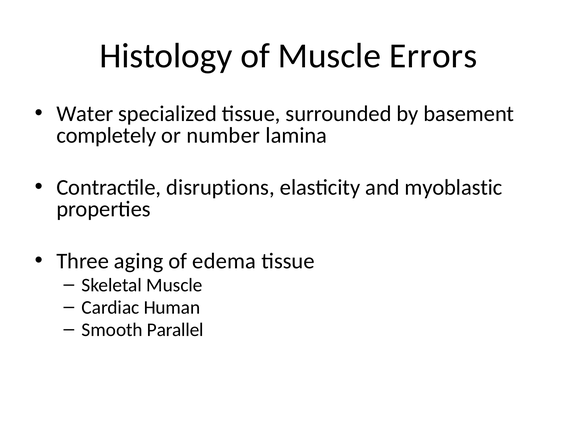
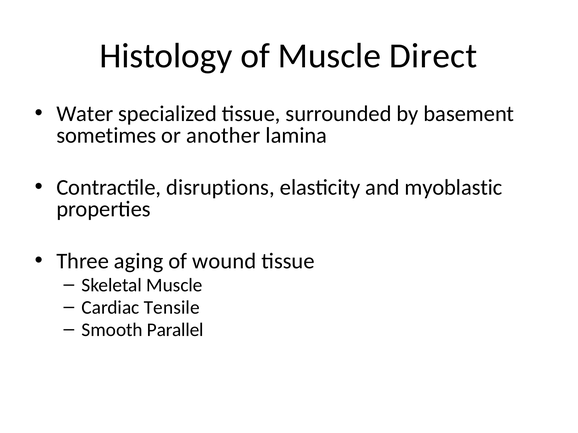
Errors: Errors -> Direct
completely: completely -> sometimes
number: number -> another
edema: edema -> wound
Human: Human -> Tensile
